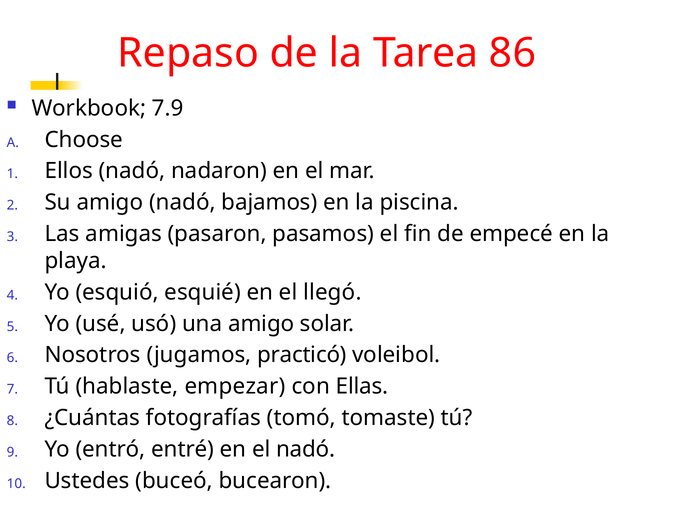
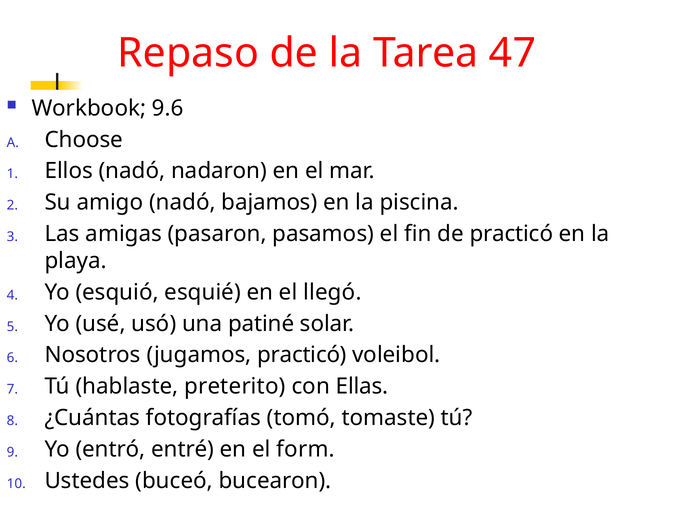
86: 86 -> 47
7.9: 7.9 -> 9.6
de empecé: empecé -> practicó
una amigo: amigo -> patiné
empezar: empezar -> preterito
el nadó: nadó -> form
